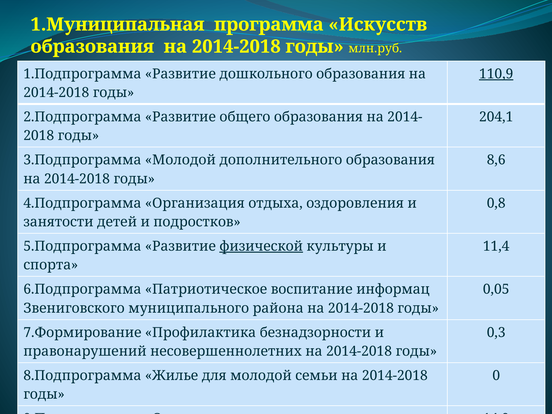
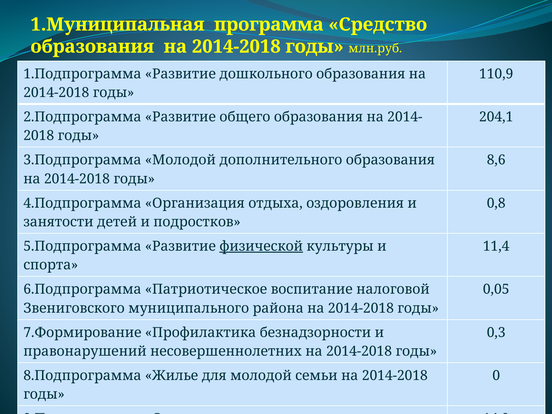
Искусств: Искусств -> Средство
110,9 underline: present -> none
информац: информац -> налоговой
